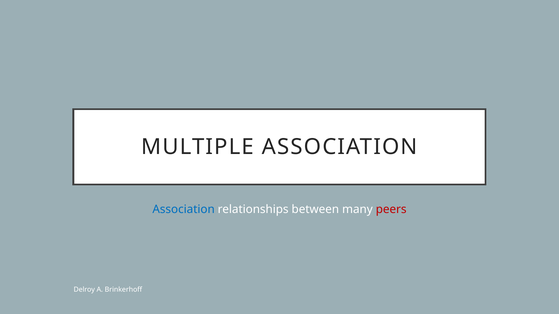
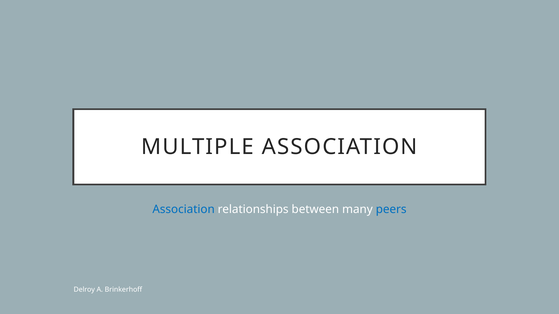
peers colour: red -> blue
